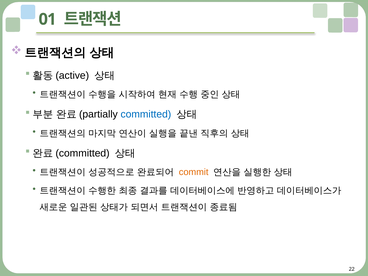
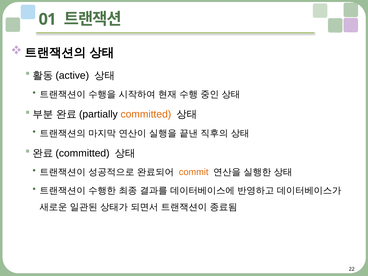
committed colour: blue -> orange
